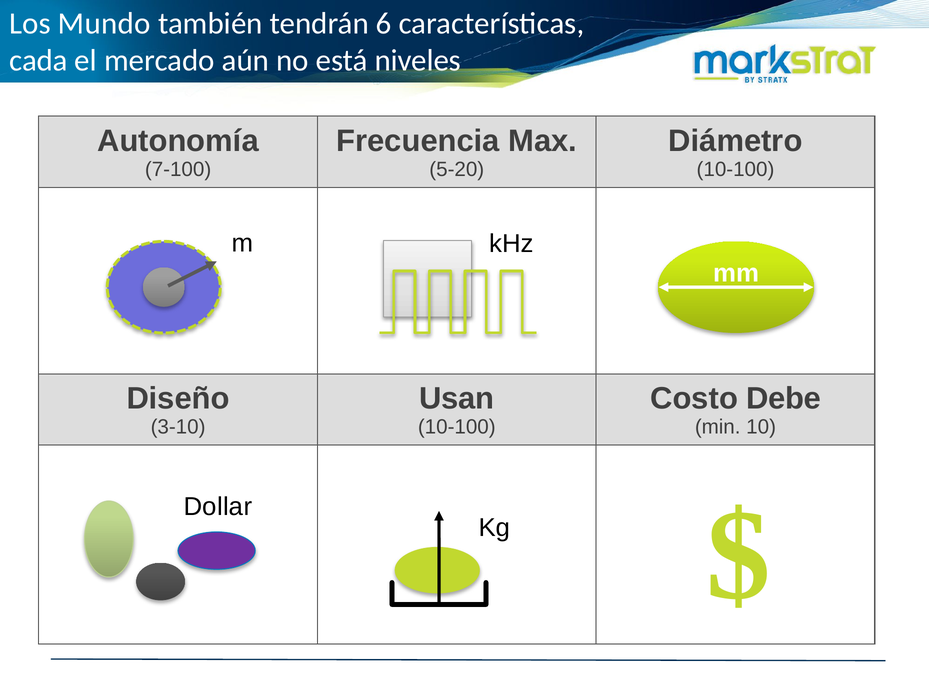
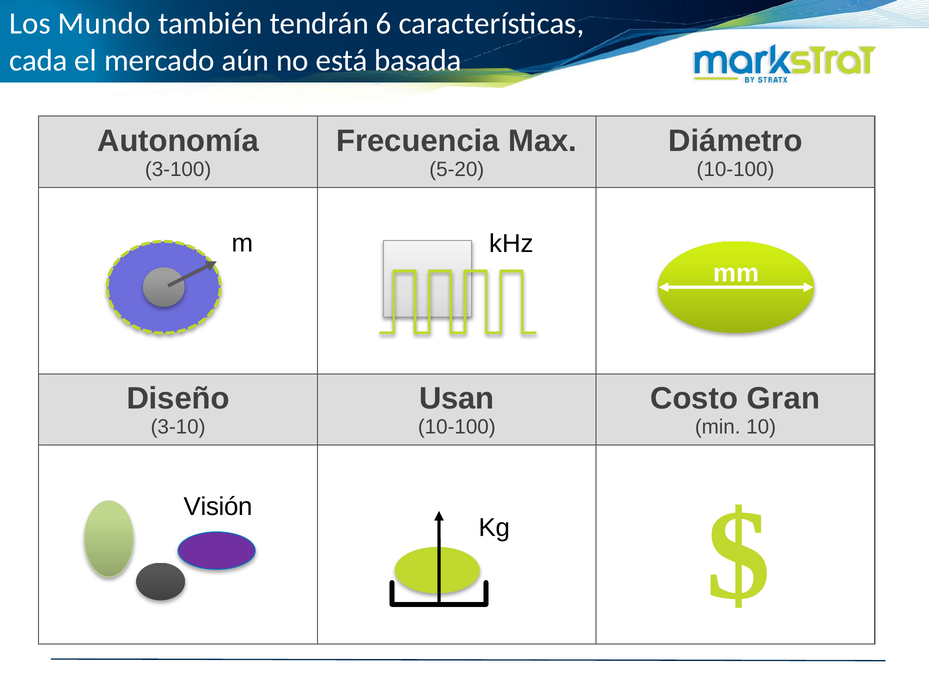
niveles: niveles -> basada
7-100: 7-100 -> 3-100
Debe: Debe -> Gran
Dollar: Dollar -> Visión
